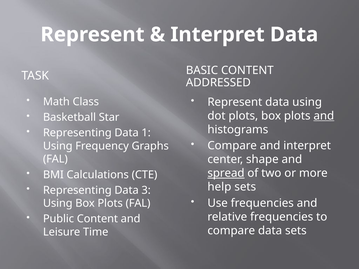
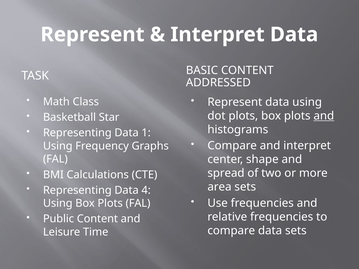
spread underline: present -> none
help: help -> area
3: 3 -> 4
